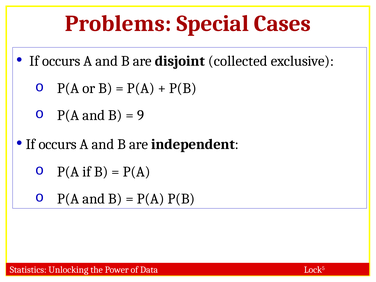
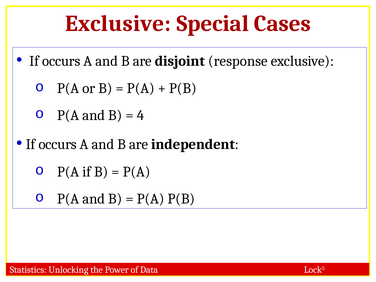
Problems at (118, 24): Problems -> Exclusive
collected: collected -> response
9: 9 -> 4
